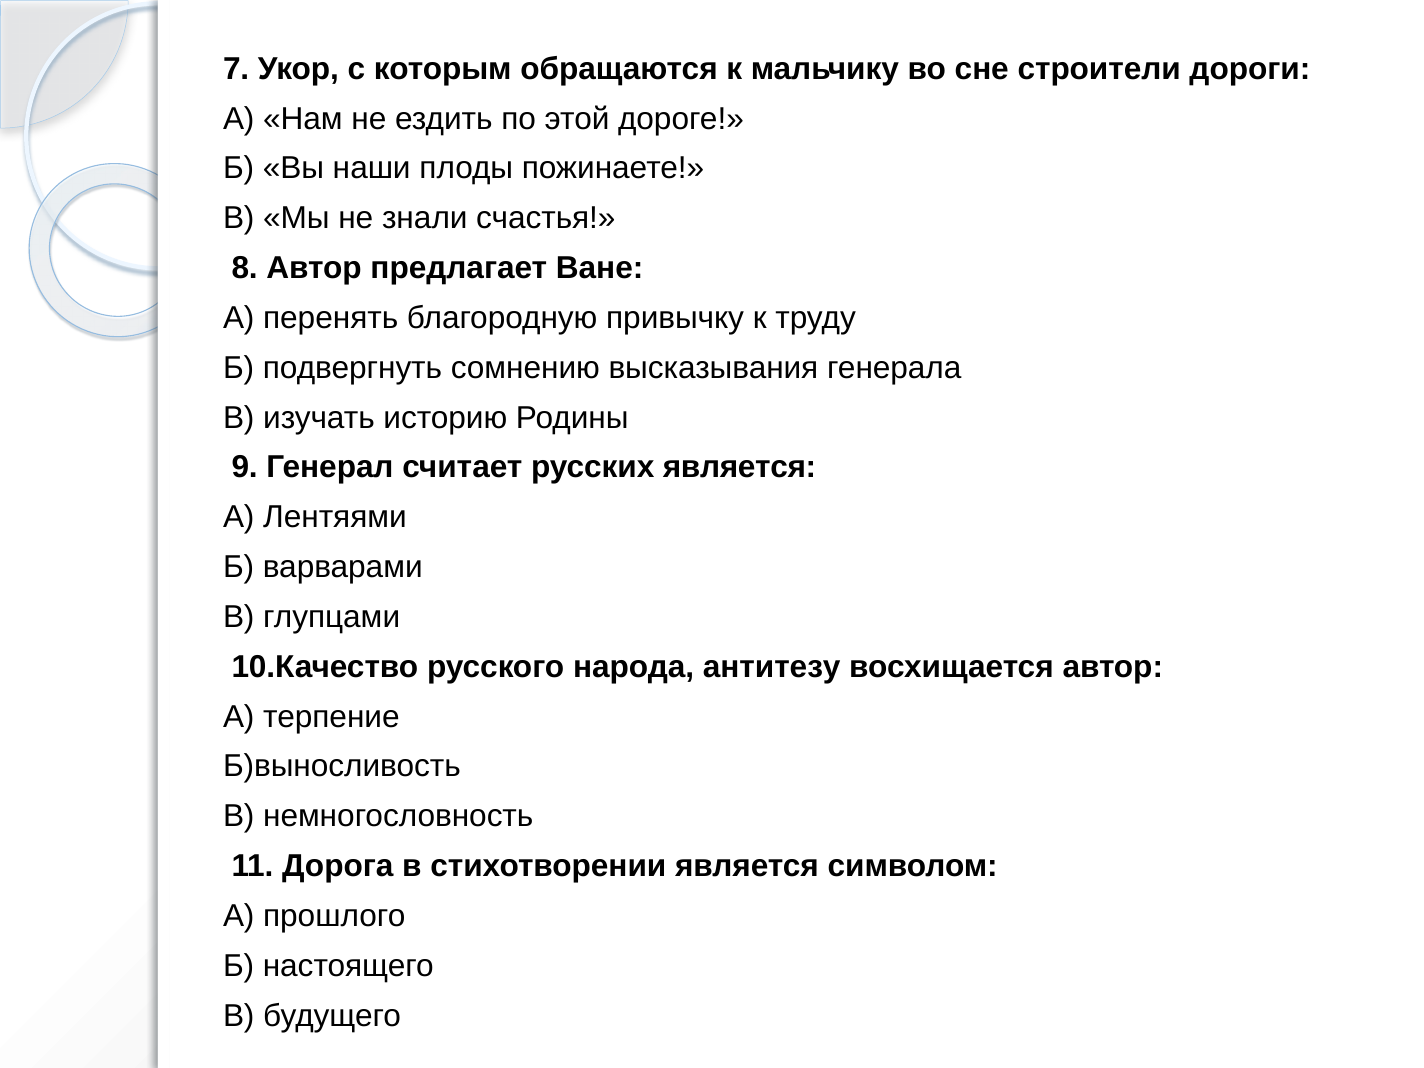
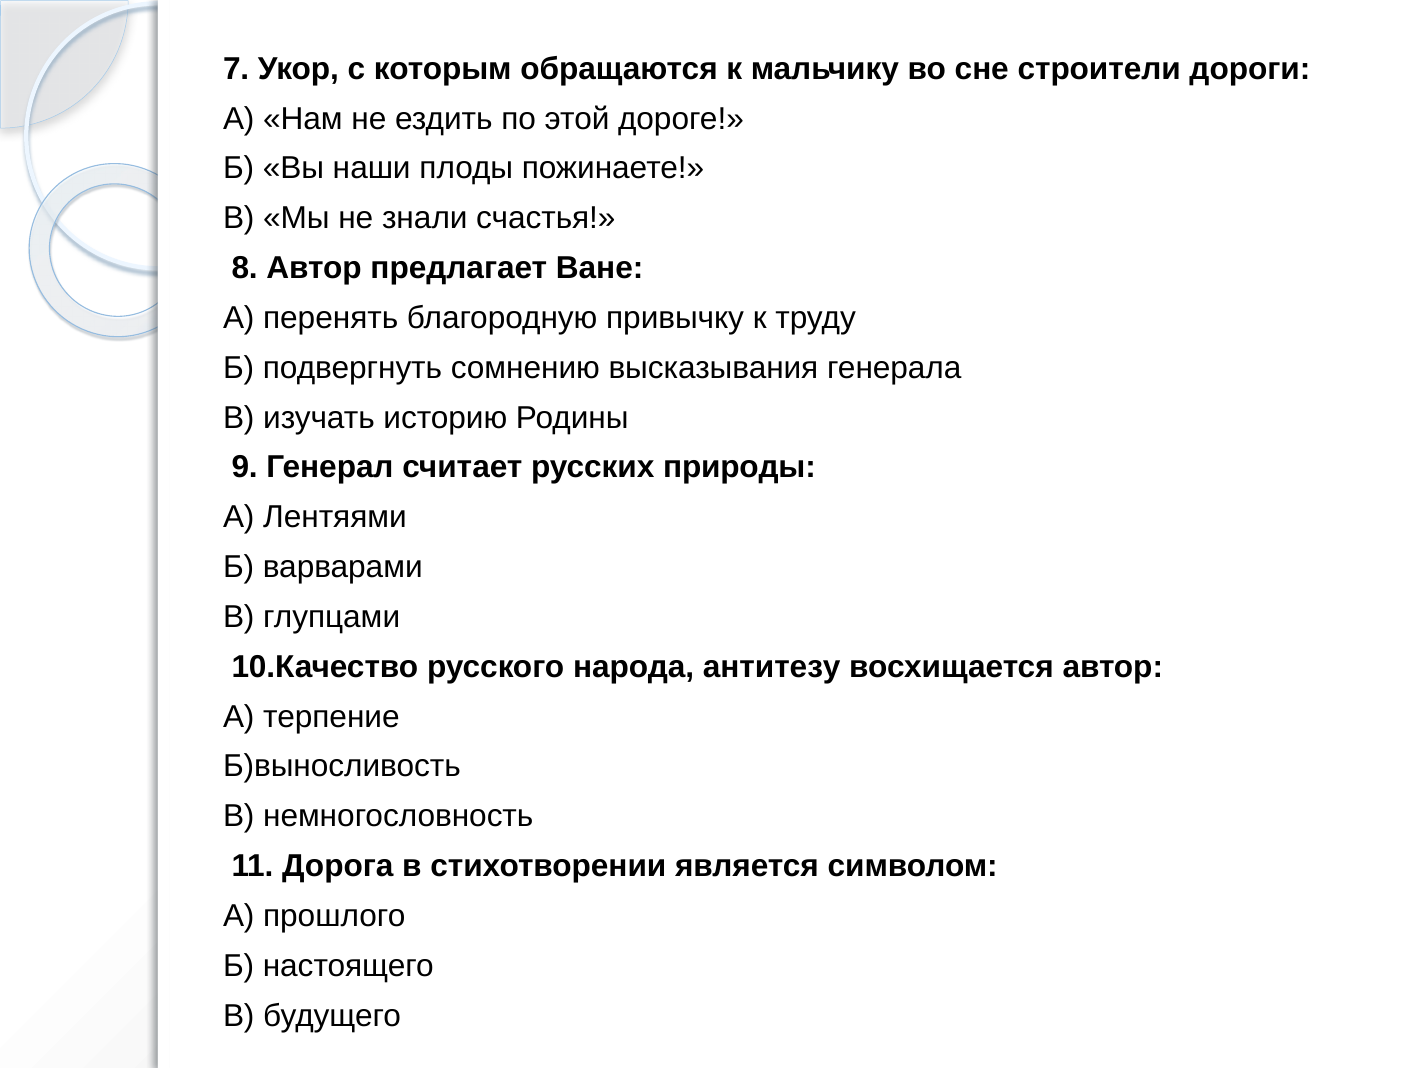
русских является: является -> природы
